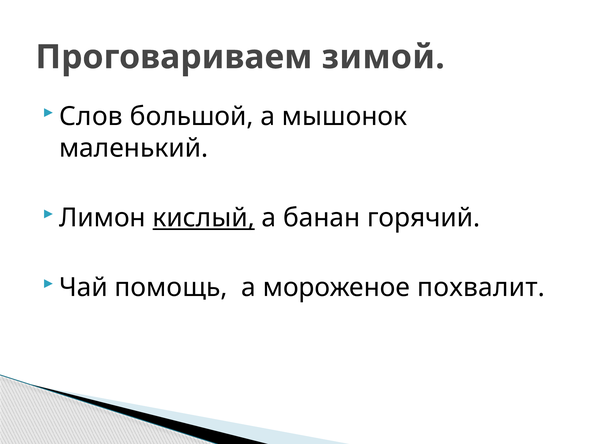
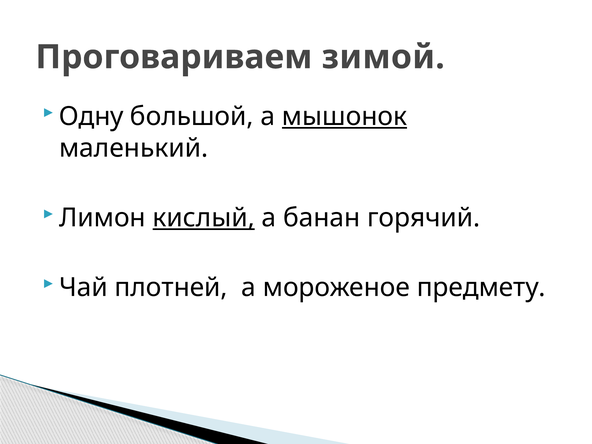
Слов: Слов -> Одну
мышонок underline: none -> present
помощь: помощь -> плотней
похвалит: похвалит -> предмету
